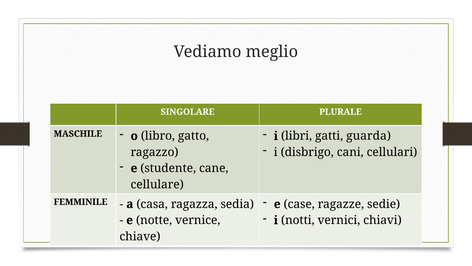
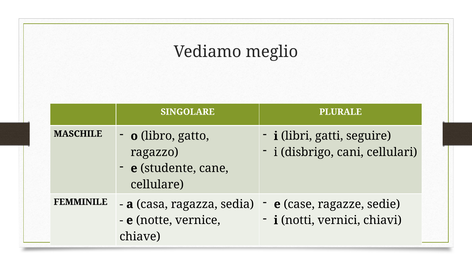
guarda: guarda -> seguire
